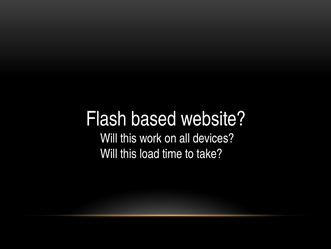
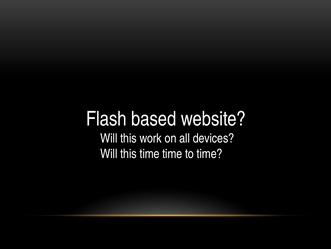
this load: load -> time
to take: take -> time
